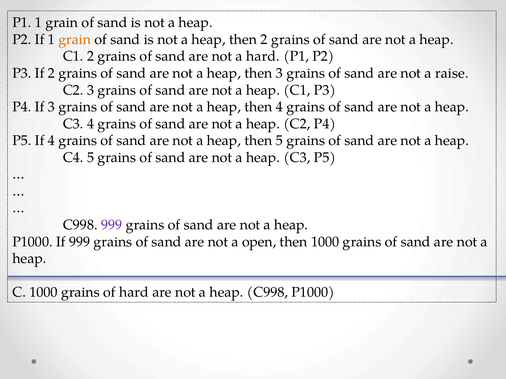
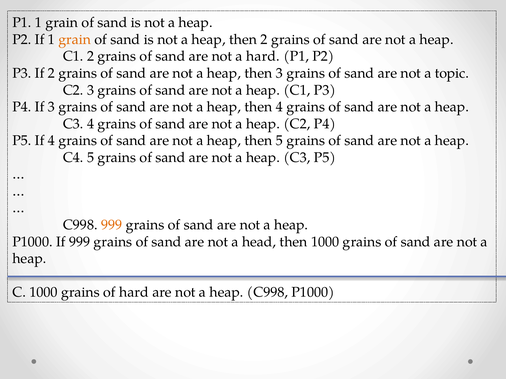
raise: raise -> topic
999 at (112, 225) colour: purple -> orange
open: open -> head
